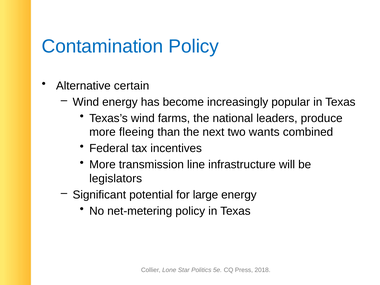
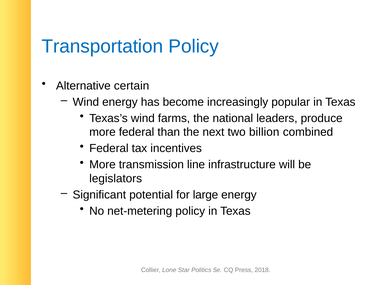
Contamination: Contamination -> Transportation
more fleeing: fleeing -> federal
wants: wants -> billion
